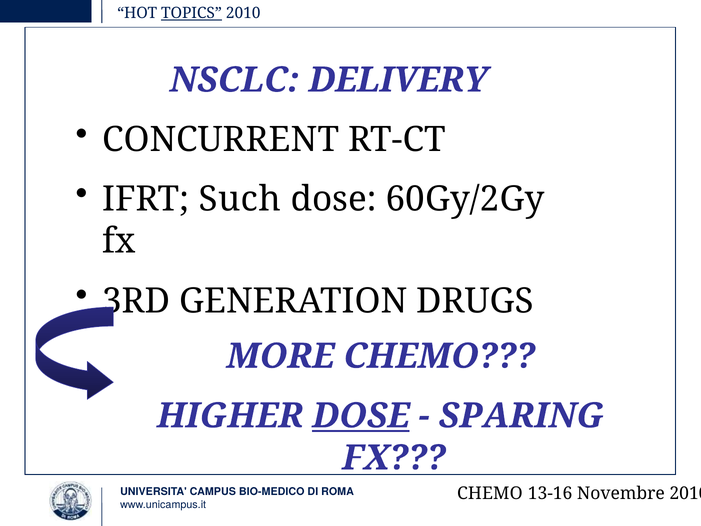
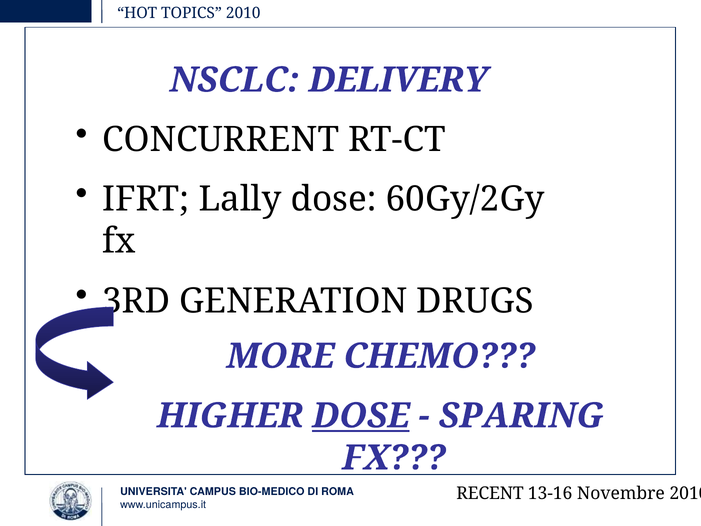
TOPICS underline: present -> none
Such: Such -> Lally
CHEMO at (490, 493): CHEMO -> RECENT
